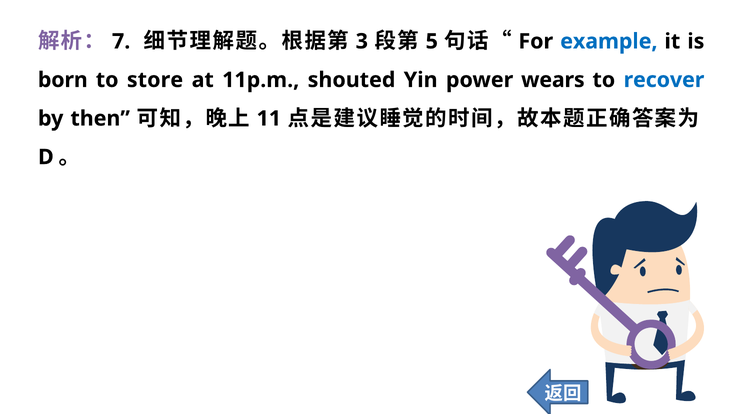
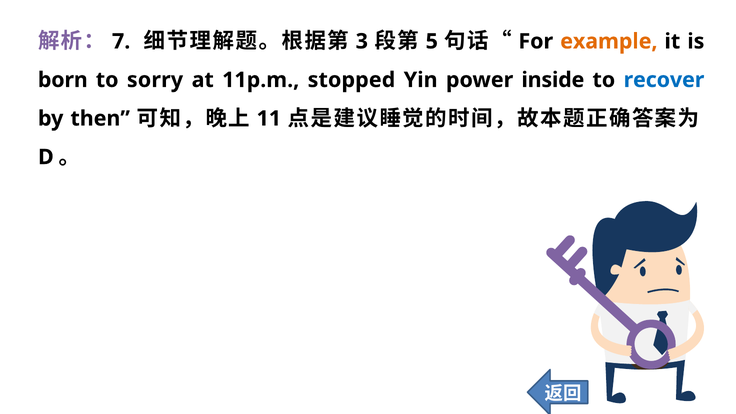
example colour: blue -> orange
store: store -> sorry
shouted: shouted -> stopped
wears: wears -> inside
